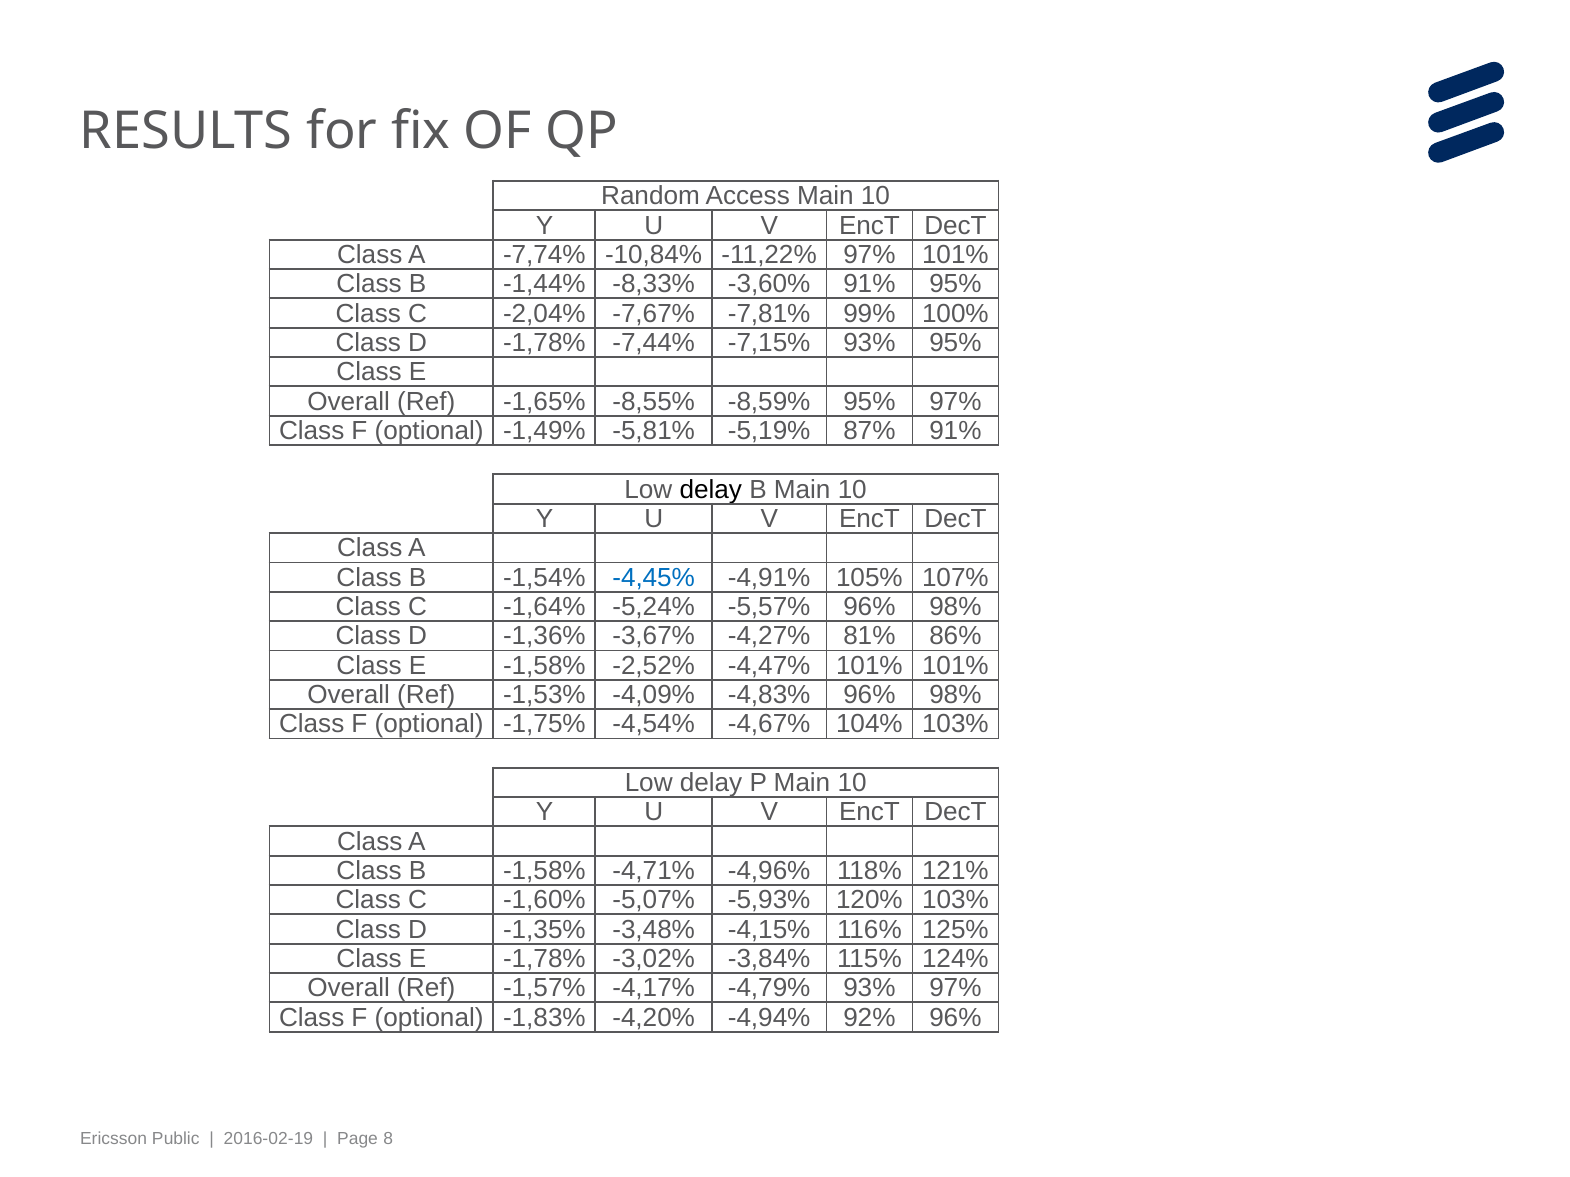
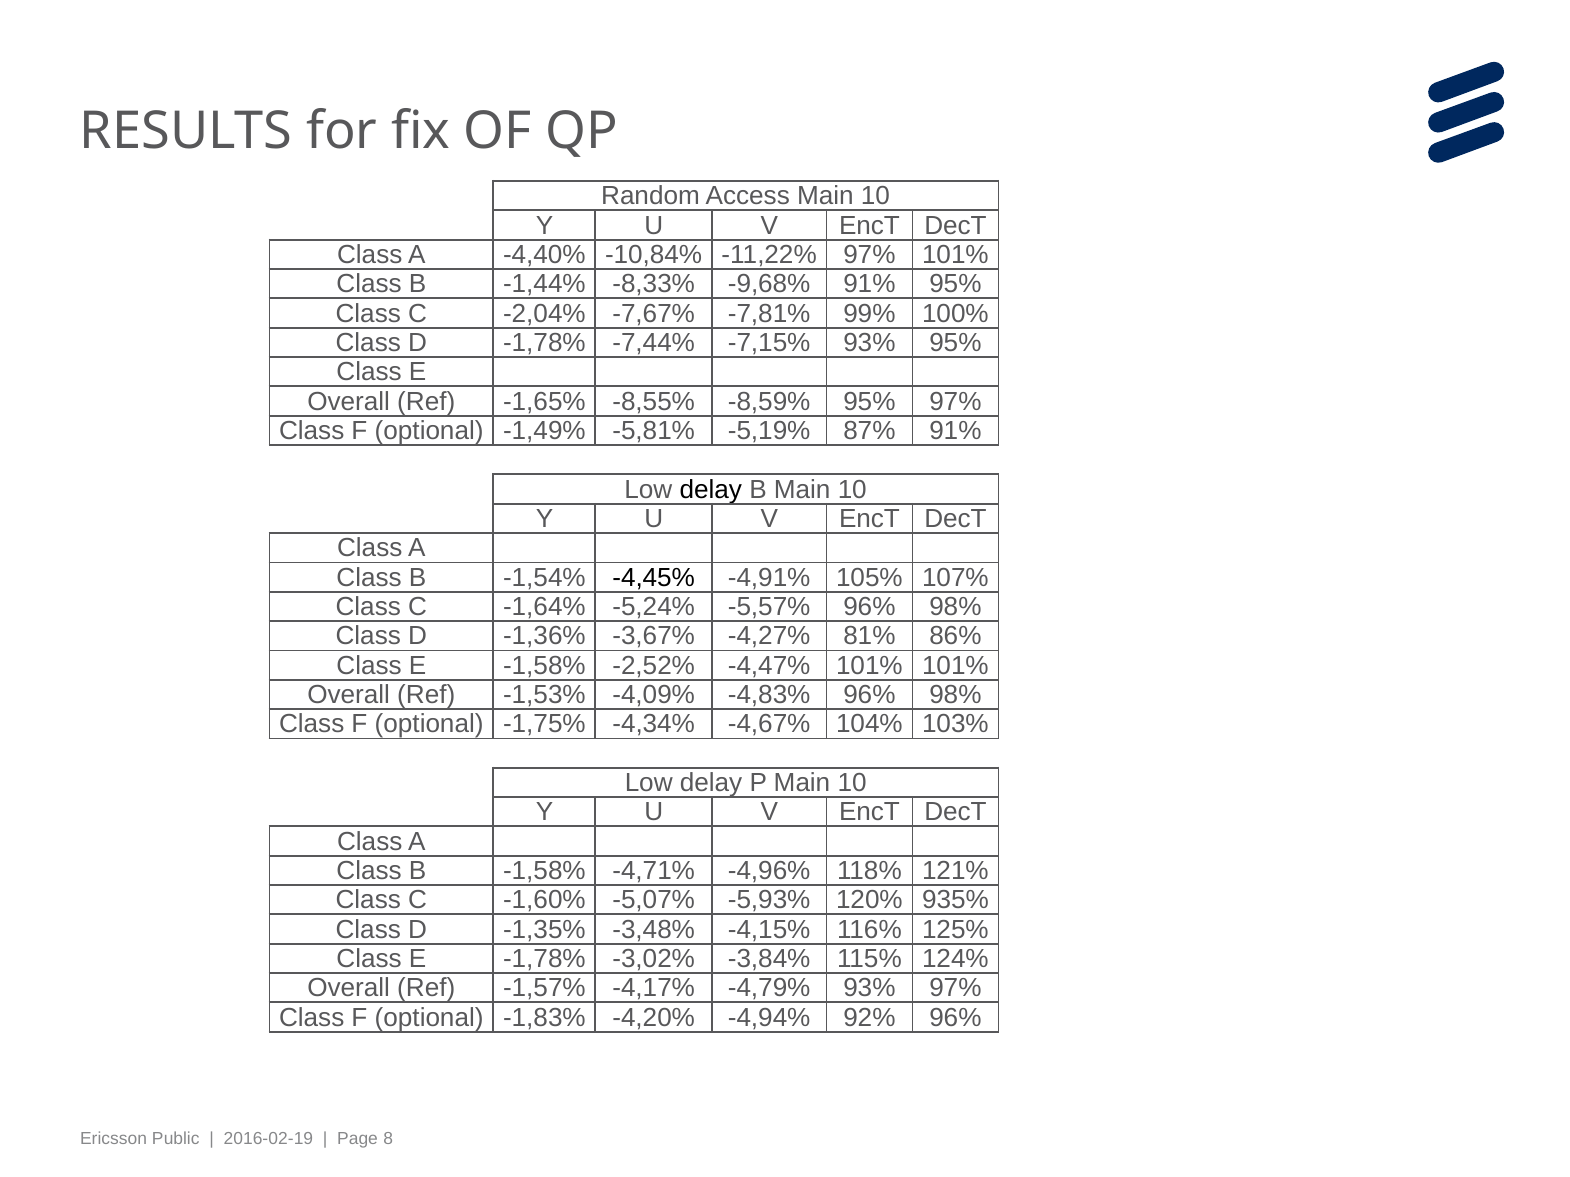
-7,74%: -7,74% -> -4,40%
-3,60%: -3,60% -> -9,68%
-4,45% colour: blue -> black
-4,54%: -4,54% -> -4,34%
120% 103%: 103% -> 935%
